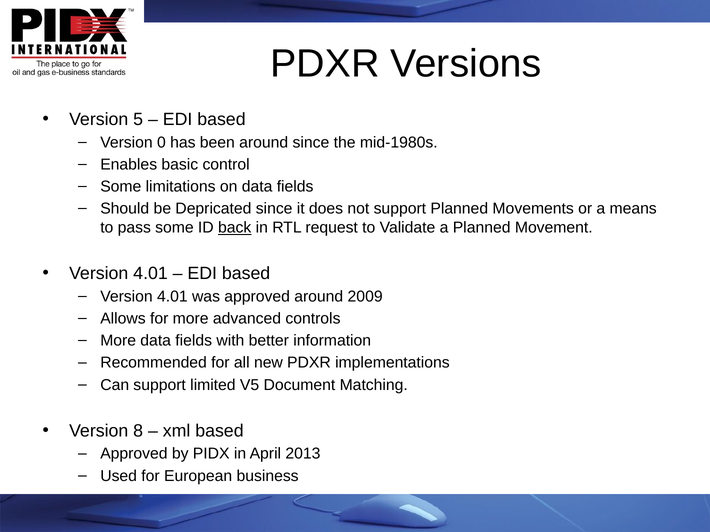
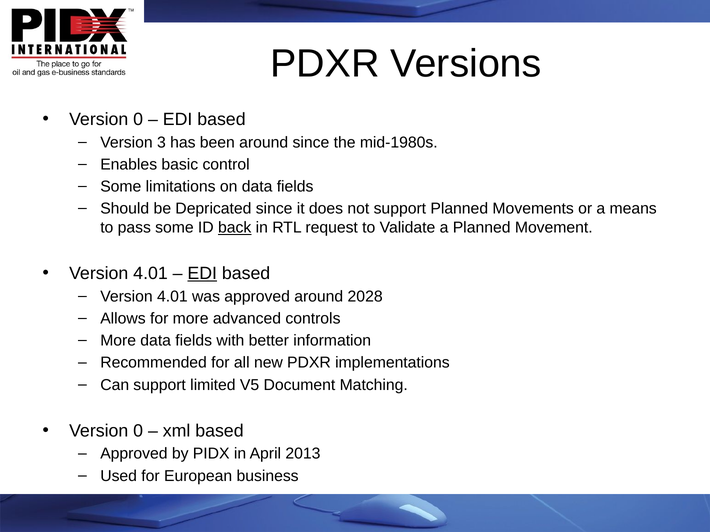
5 at (138, 120): 5 -> 0
0: 0 -> 3
EDI at (202, 274) underline: none -> present
2009: 2009 -> 2028
8 at (138, 431): 8 -> 0
